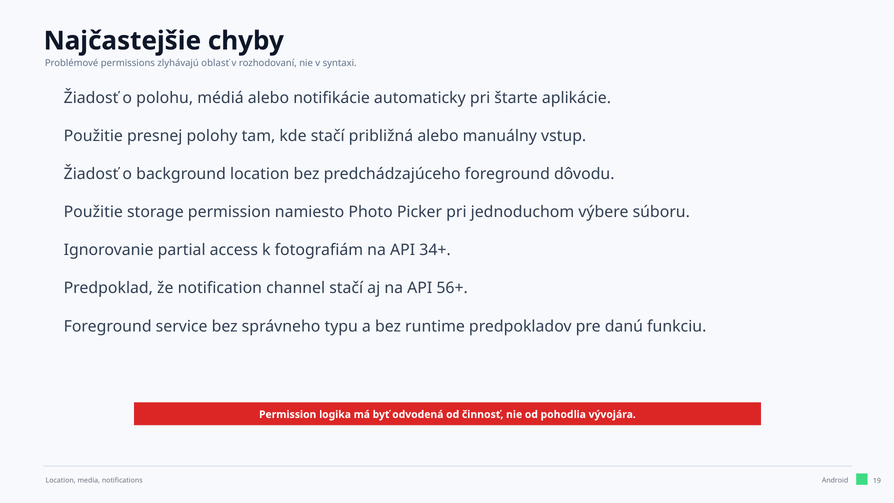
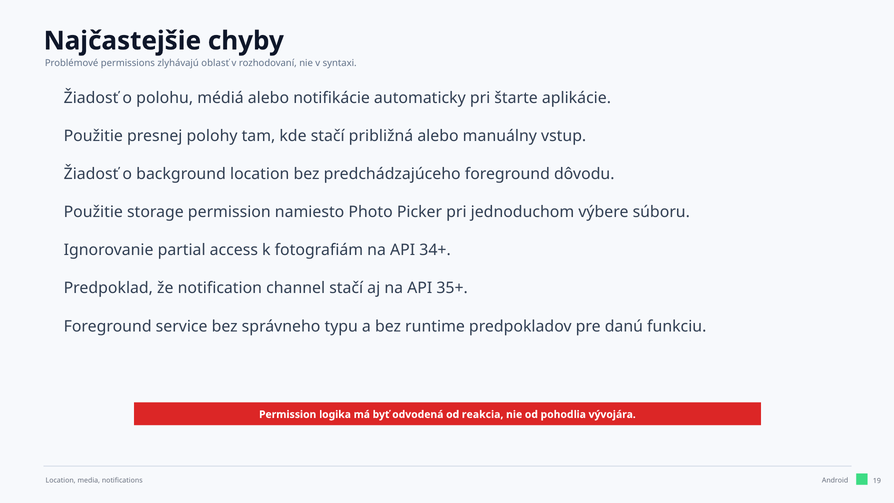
56+: 56+ -> 35+
činnosť: činnosť -> reakcia
